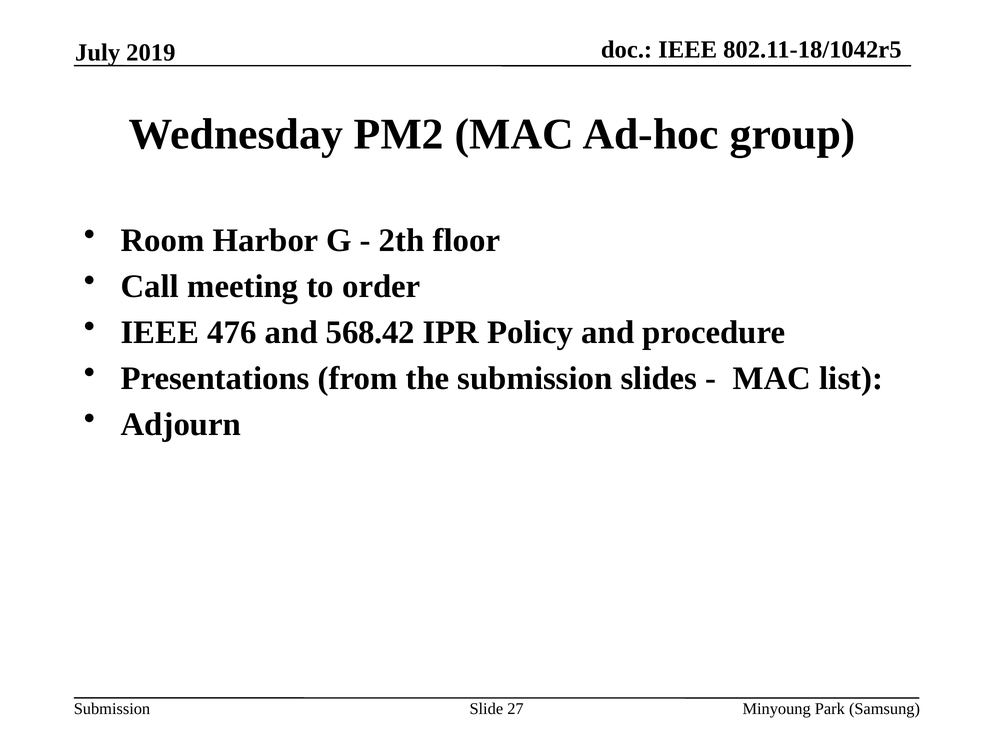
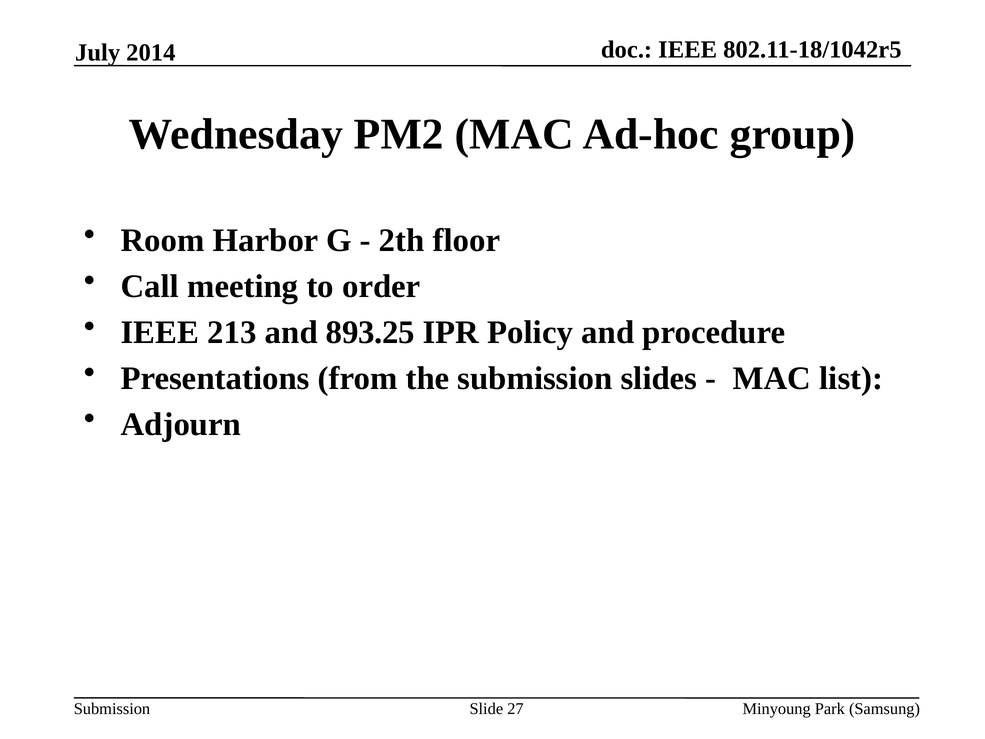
2019: 2019 -> 2014
476: 476 -> 213
568.42: 568.42 -> 893.25
